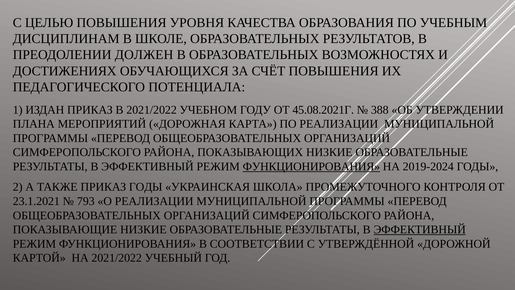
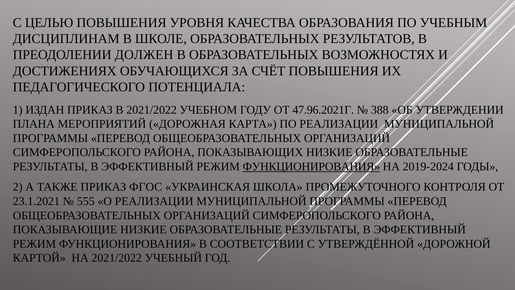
45.08.2021Г: 45.08.2021Г -> 47.96.2021Г
ПРИКАЗ ГОДЫ: ГОДЫ -> ФГОС
793: 793 -> 555
ЭФФЕКТИВНЫЙ at (420, 229) underline: present -> none
